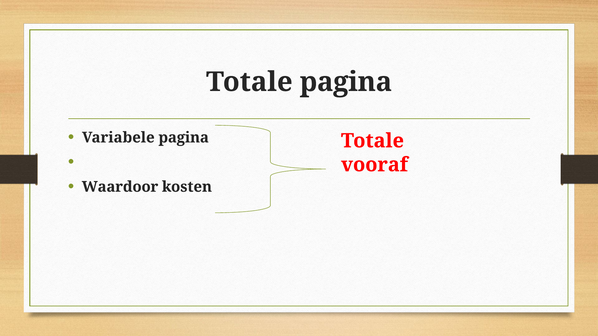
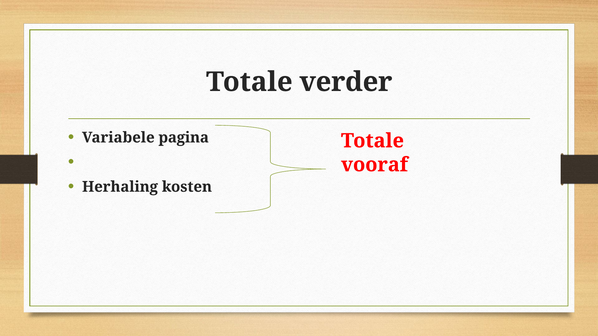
Totale pagina: pagina -> verder
Waardoor: Waardoor -> Herhaling
